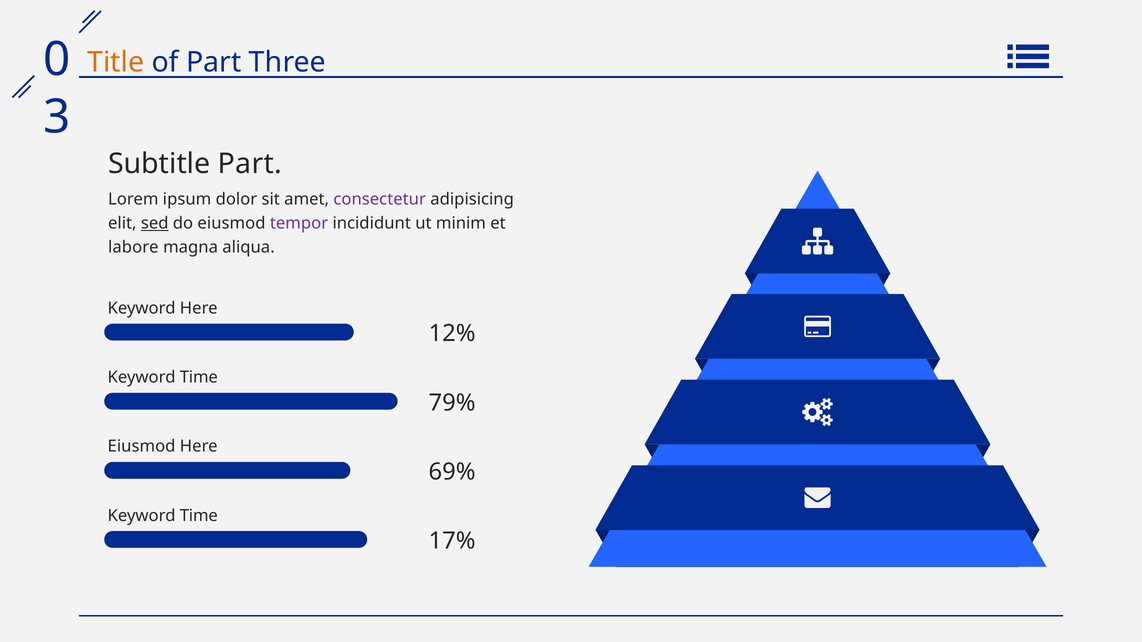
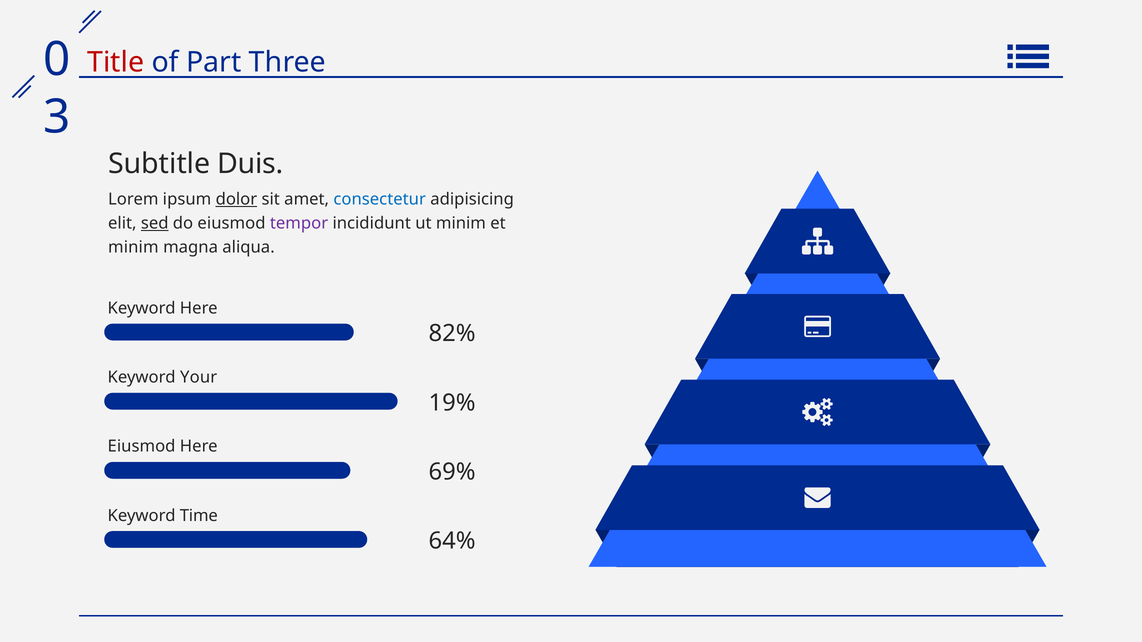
Title colour: orange -> red
Subtitle Part: Part -> Duis
dolor underline: none -> present
consectetur colour: purple -> blue
labore at (133, 247): labore -> minim
12%: 12% -> 82%
Time at (199, 377): Time -> Your
79%: 79% -> 19%
17%: 17% -> 64%
